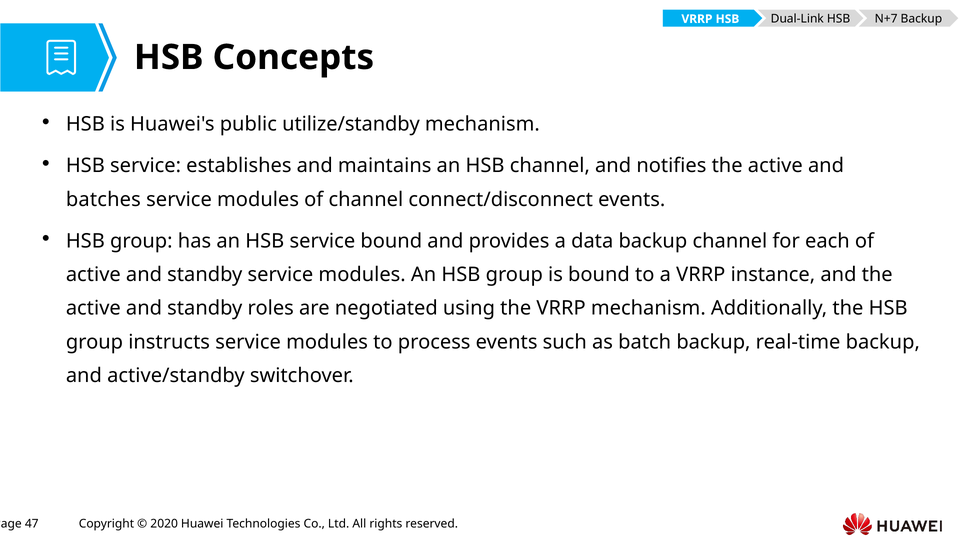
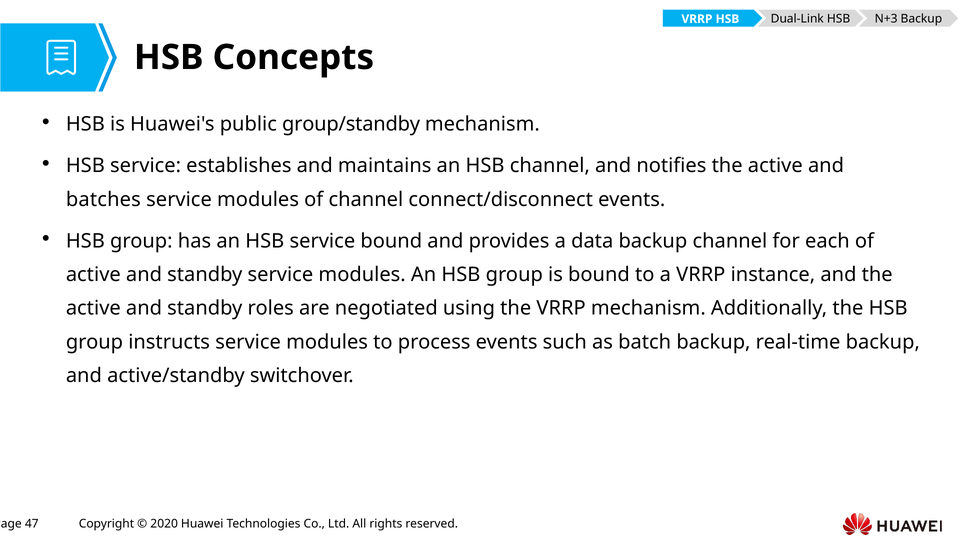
N+7: N+7 -> N+3
utilize/standby: utilize/standby -> group/standby
